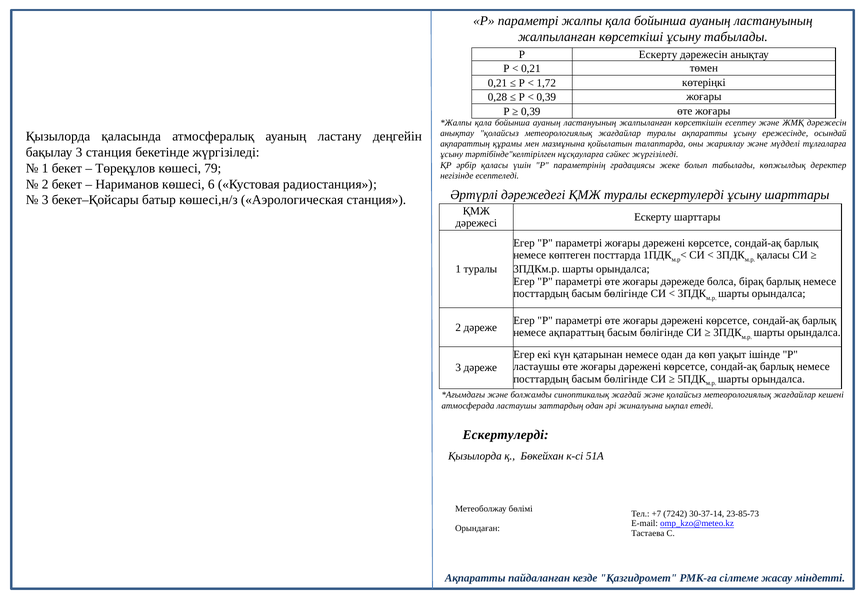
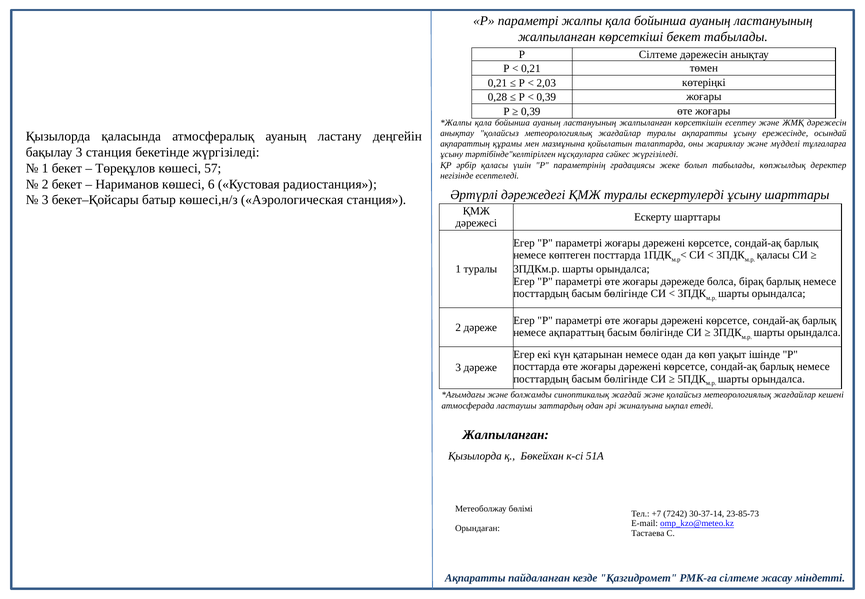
көрсеткіші ұсыну: ұсыну -> бекет
Р Ескерту: Ескерту -> Сілтеме
1,72: 1,72 -> 2,03
79: 79 -> 57
ластаушы at (537, 367): ластаушы -> посттарда
Ескертулерді at (506, 435): Ескертулерді -> Жалпыланған
